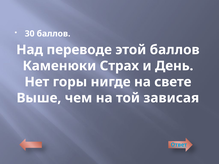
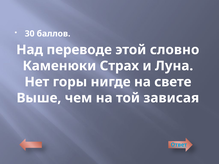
этой баллов: баллов -> словно
День: День -> Луна
